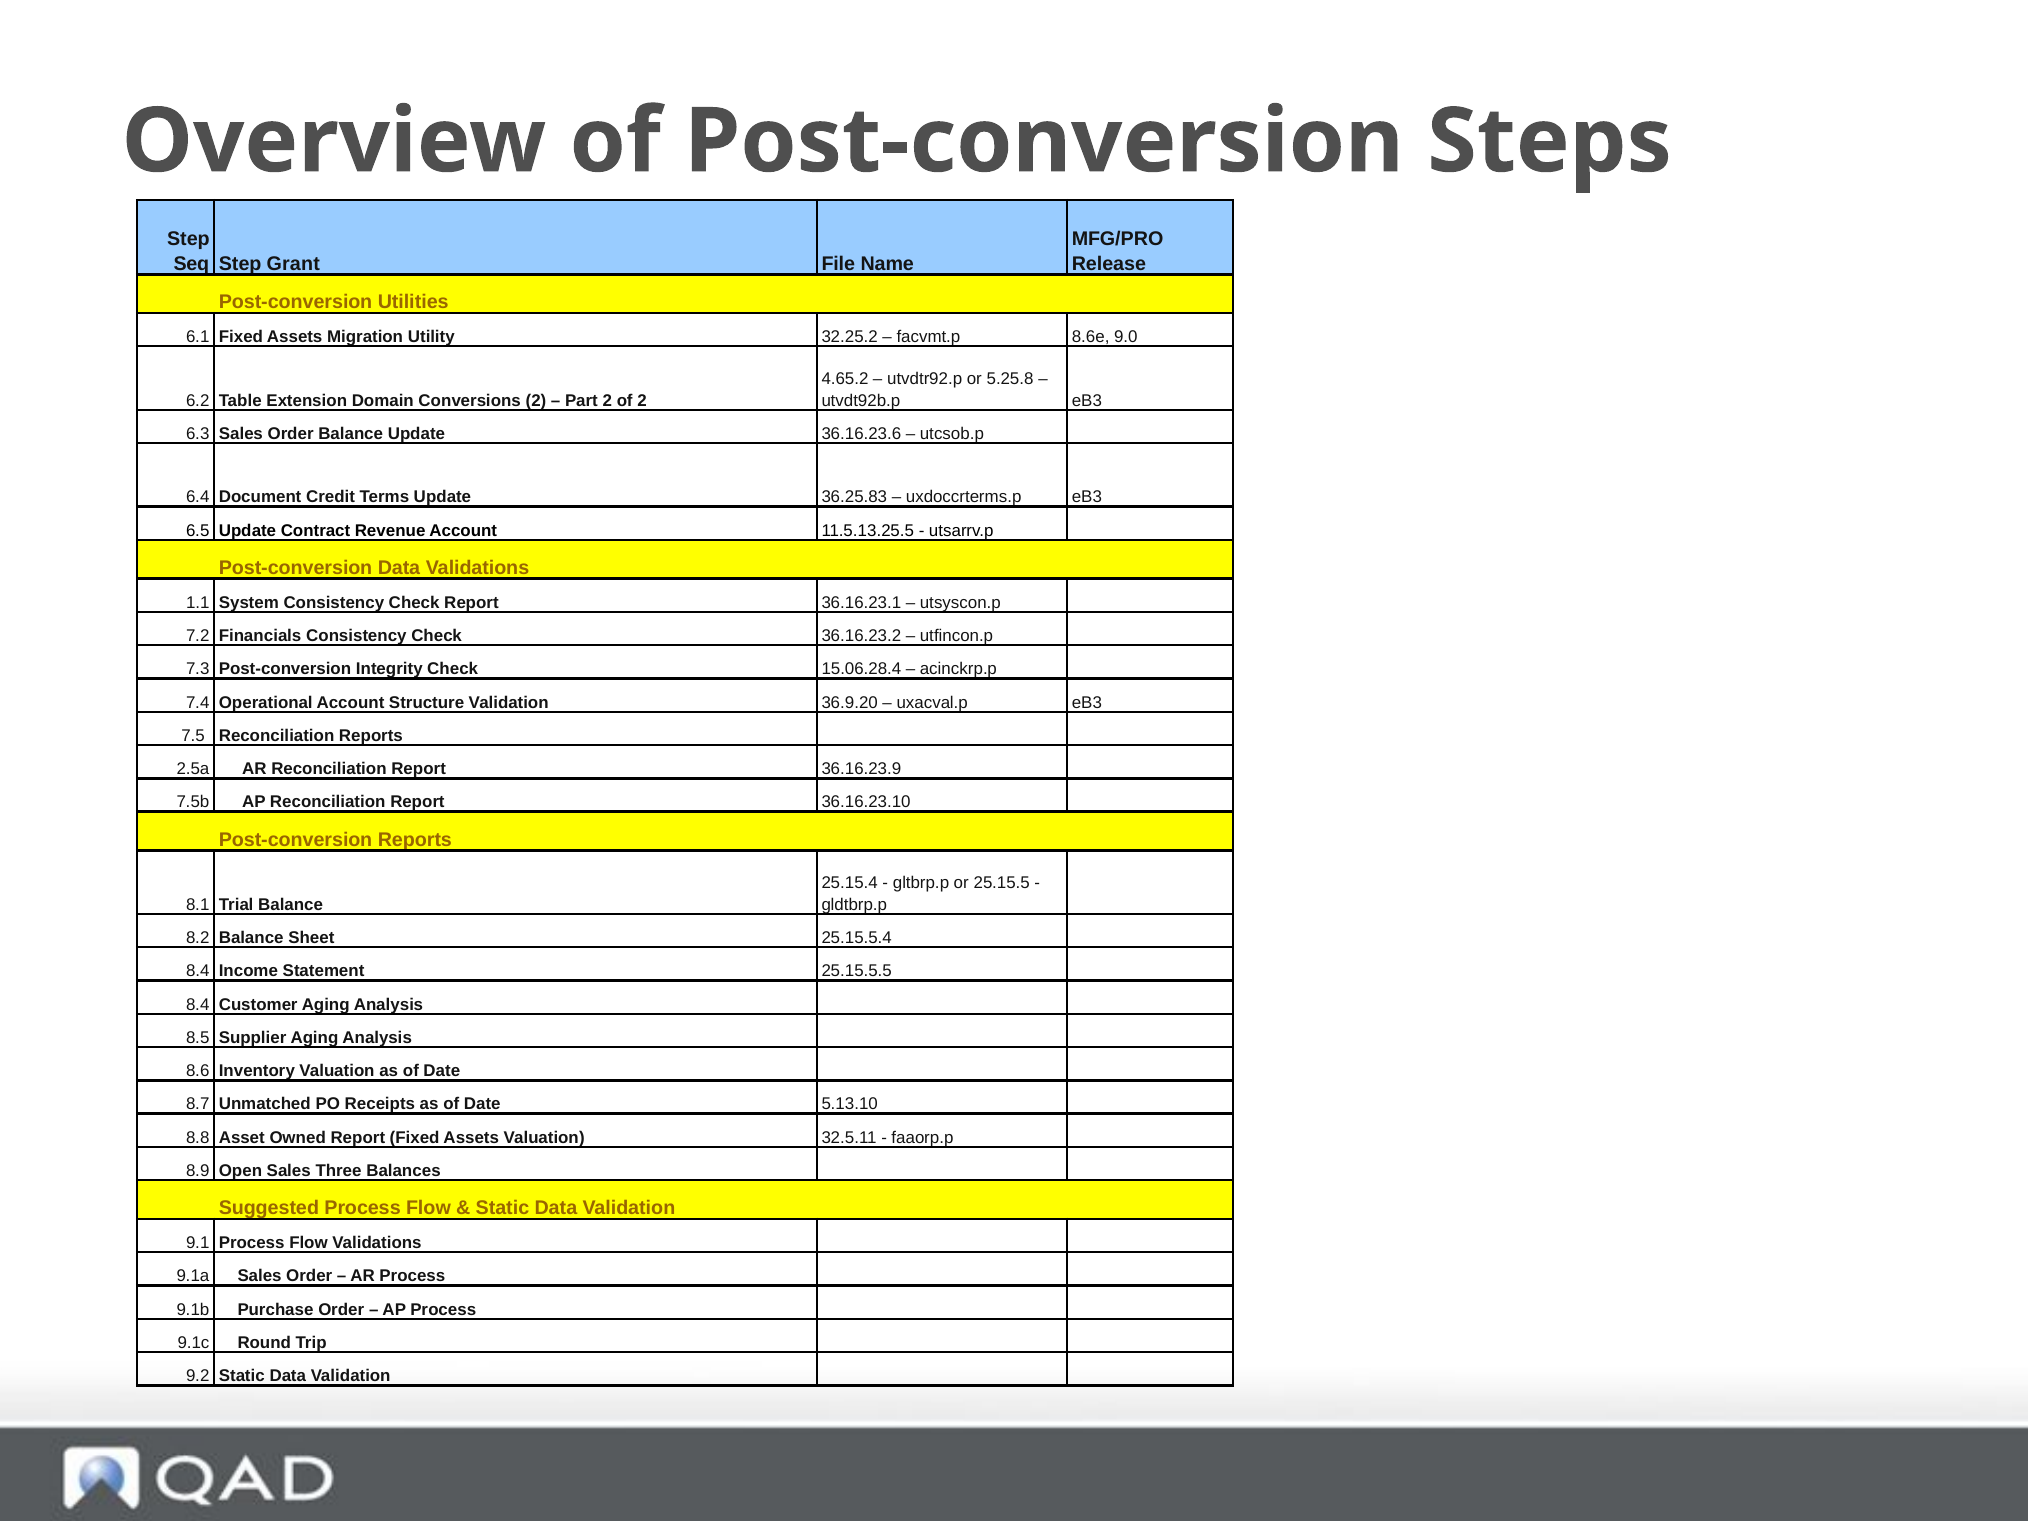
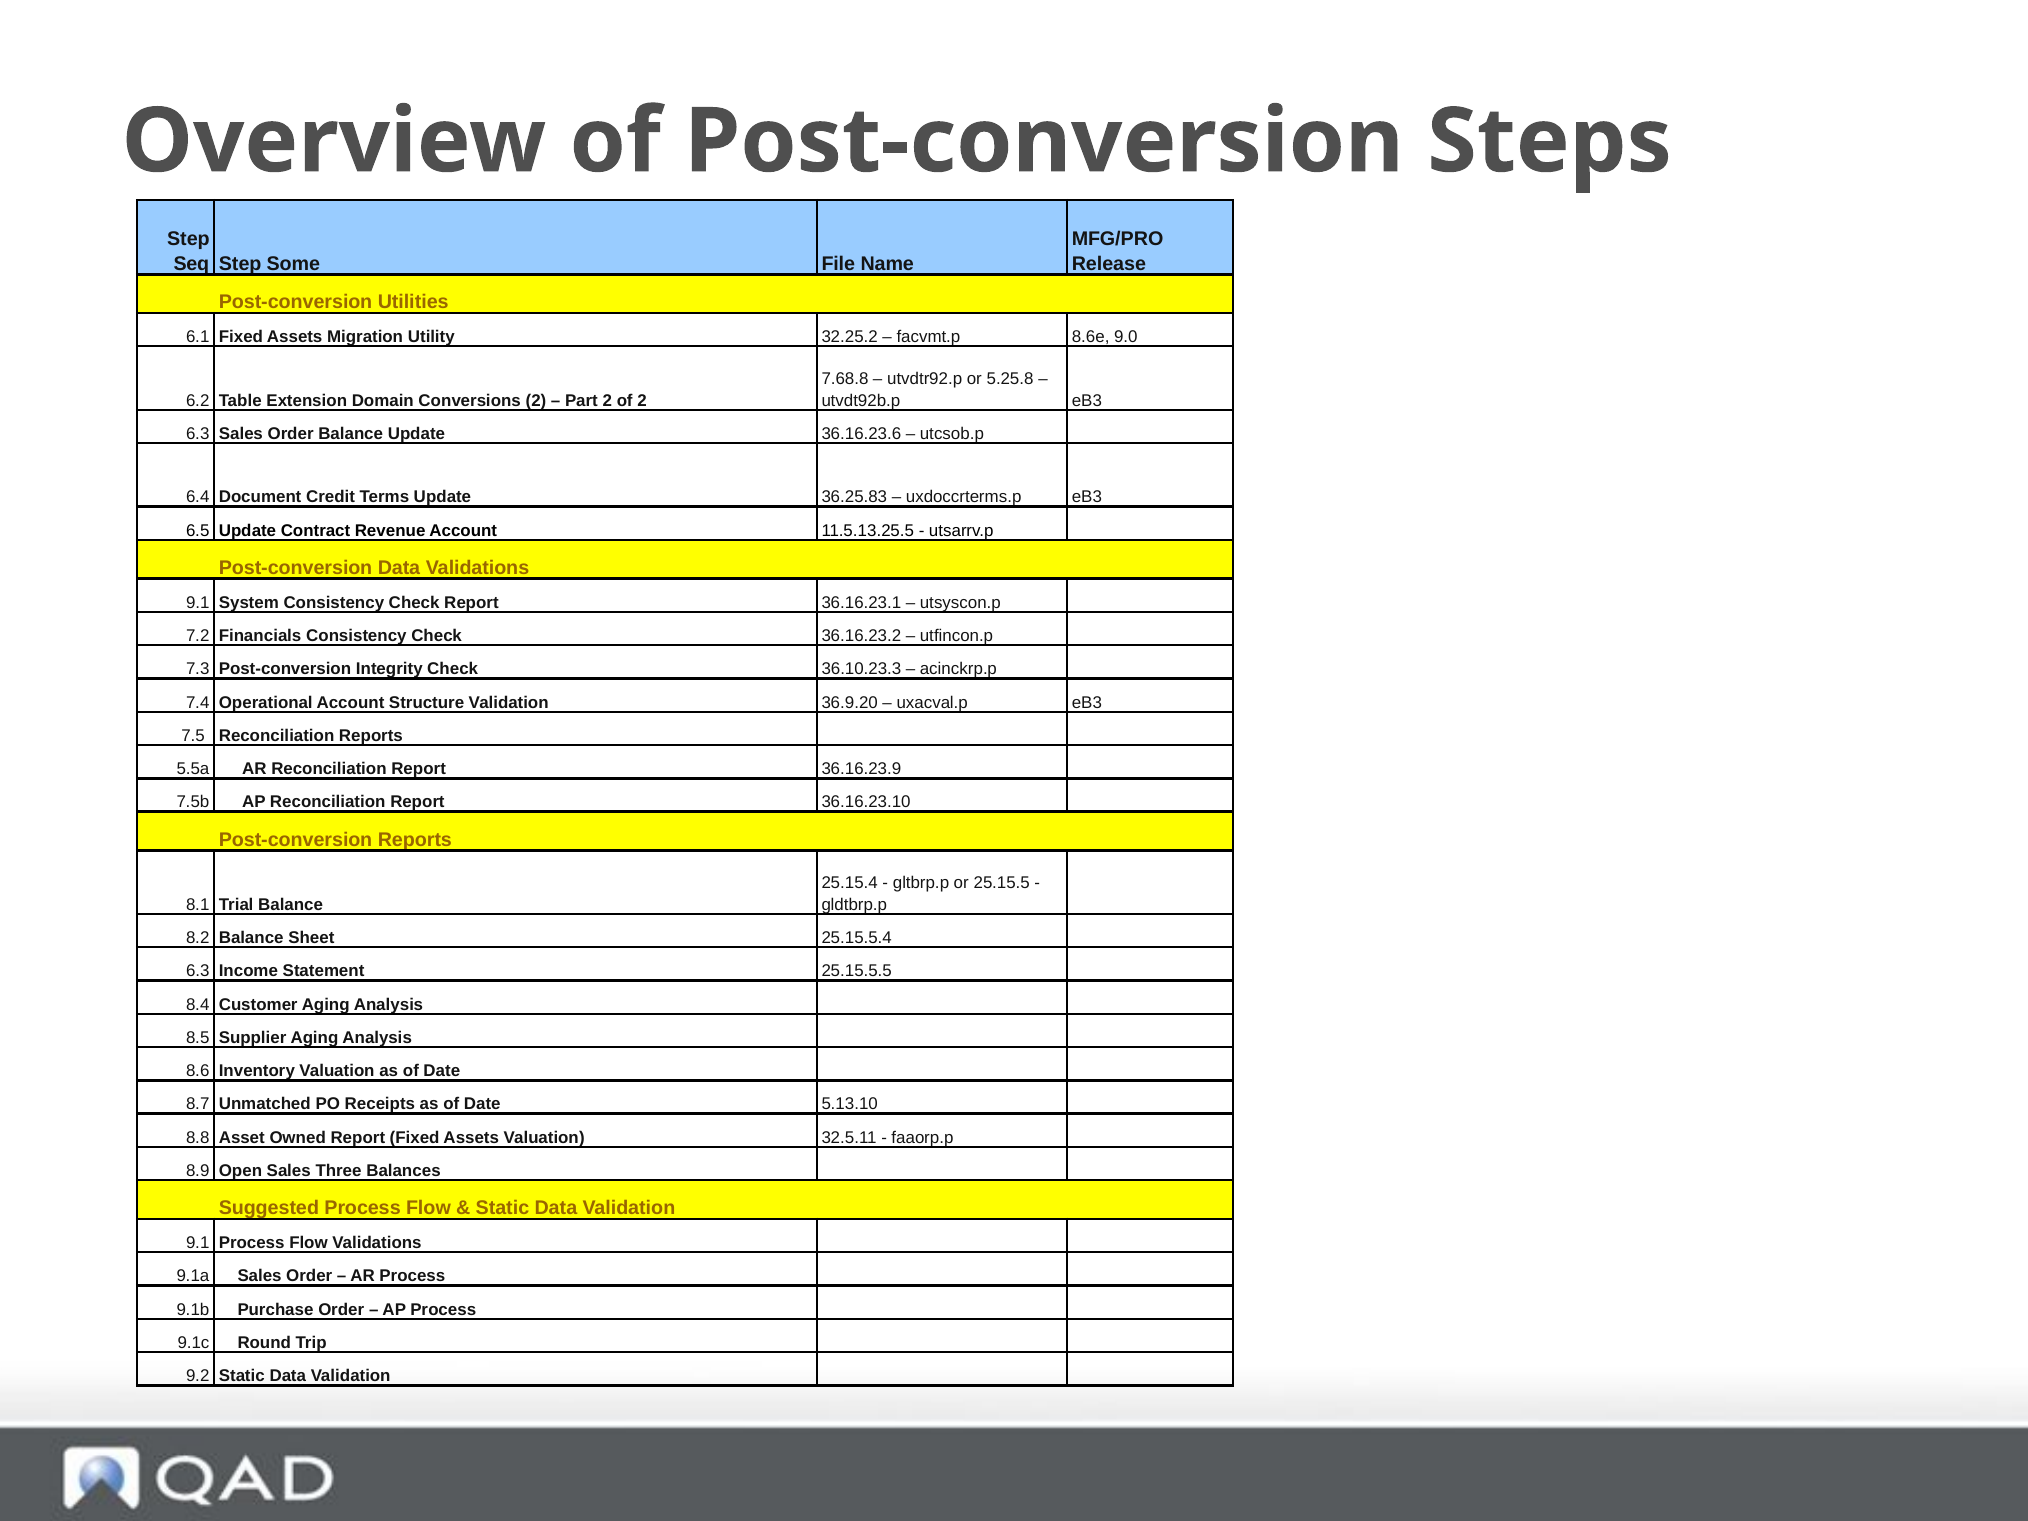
Grant: Grant -> Some
4.65.2: 4.65.2 -> 7.68.8
1.1 at (198, 603): 1.1 -> 9.1
15.06.28.4: 15.06.28.4 -> 36.10.23.3
2.5a: 2.5a -> 5.5a
8.4 at (198, 971): 8.4 -> 6.3
